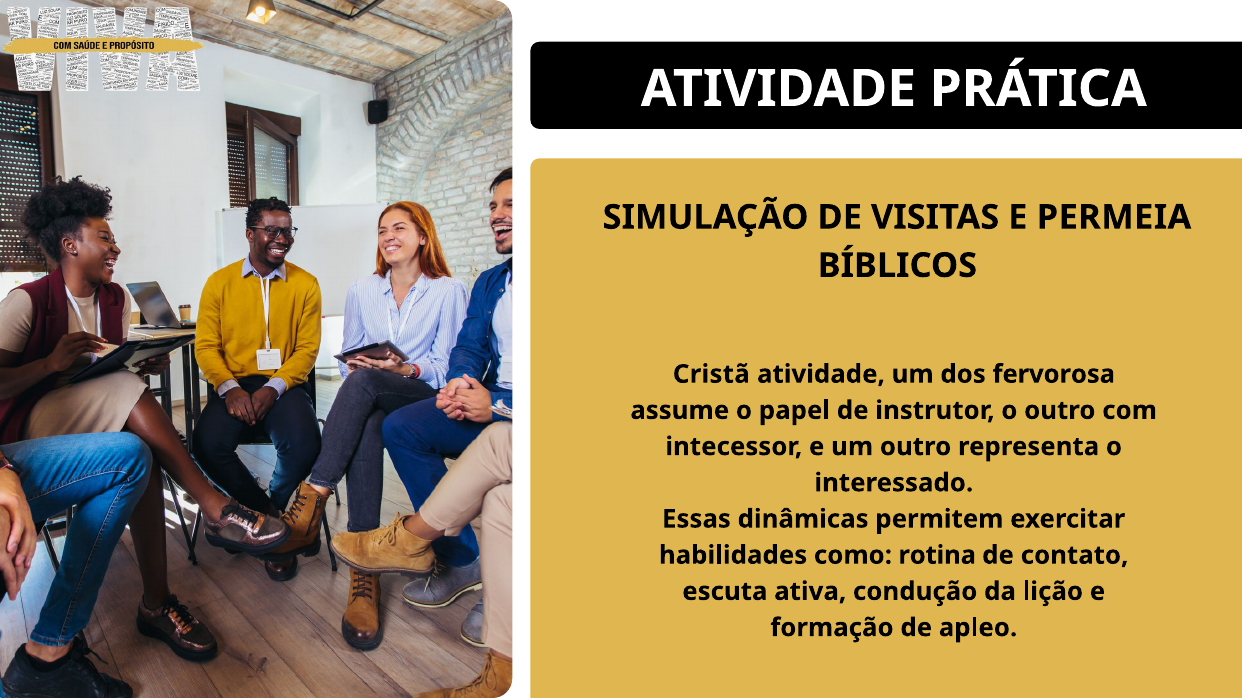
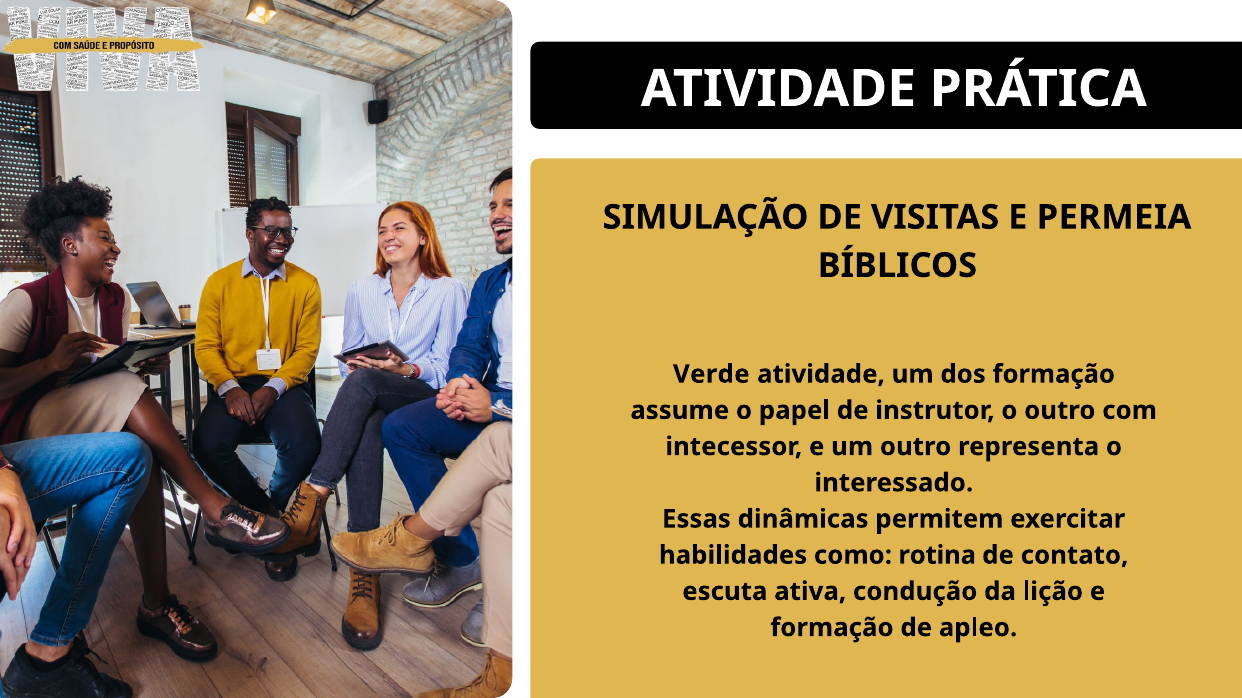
Cristã: Cristã -> Verde
dos fervorosa: fervorosa -> formação
